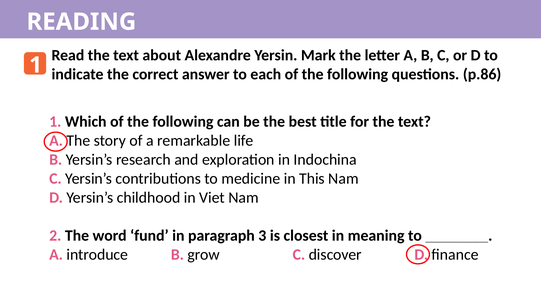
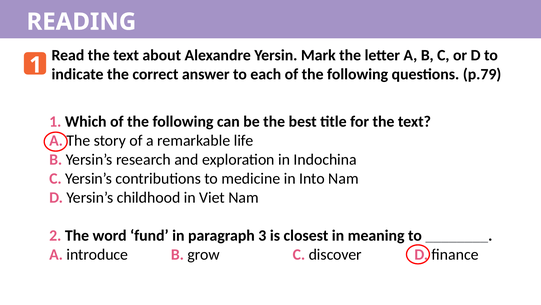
p.86: p.86 -> p.79
This: This -> Into
